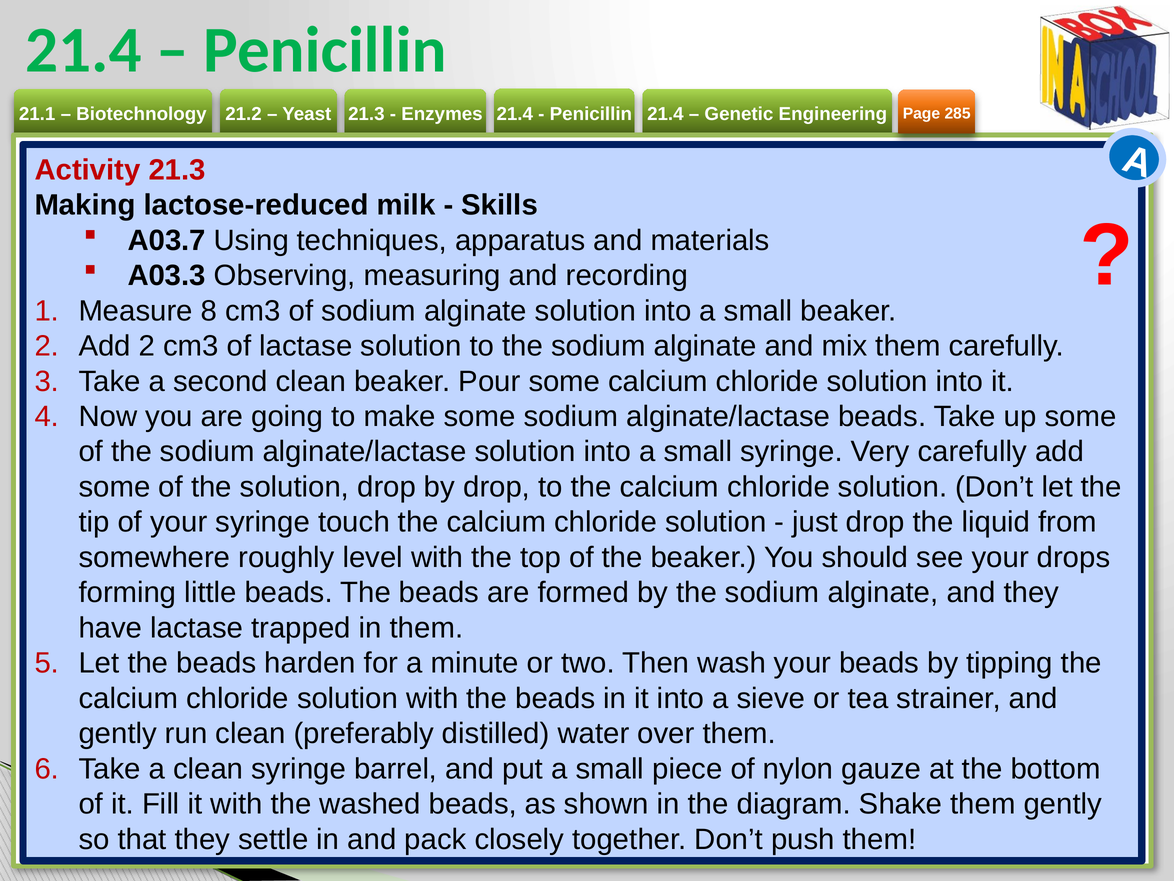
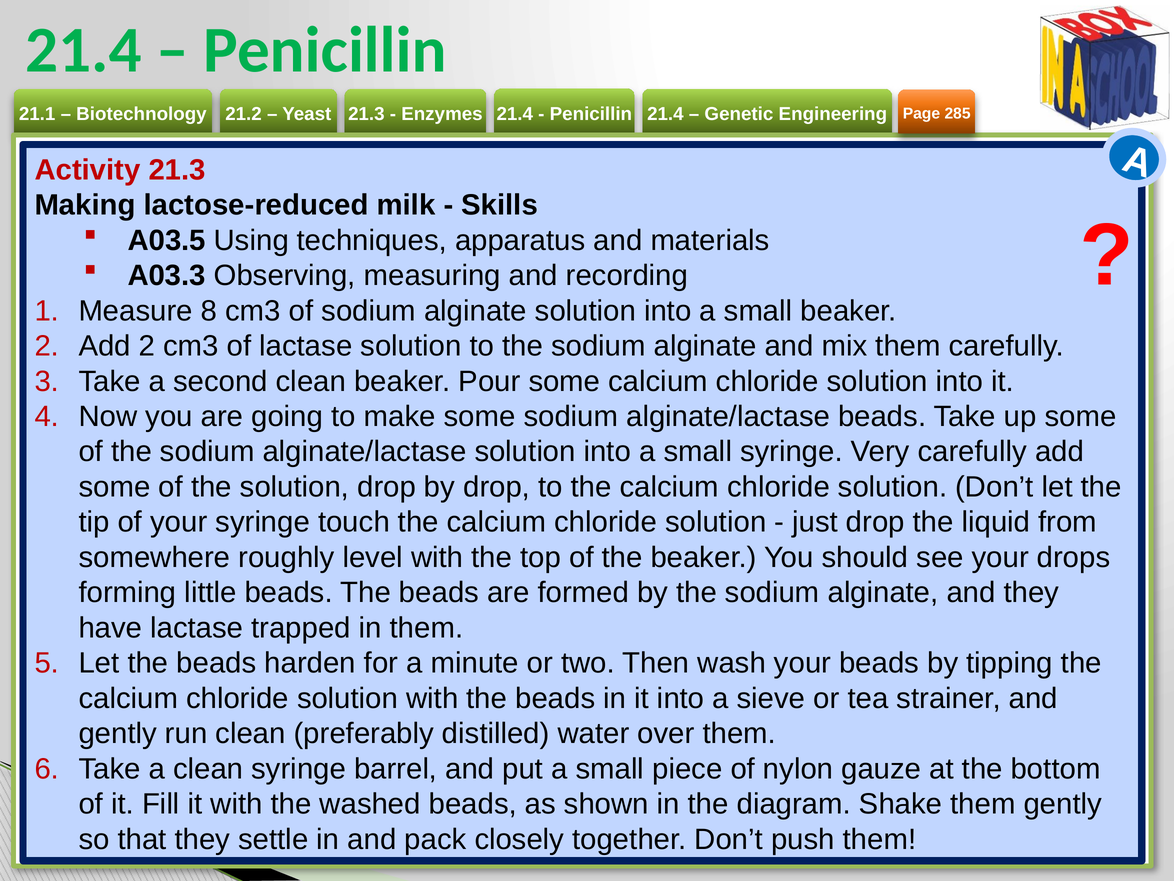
A03.7: A03.7 -> A03.5
